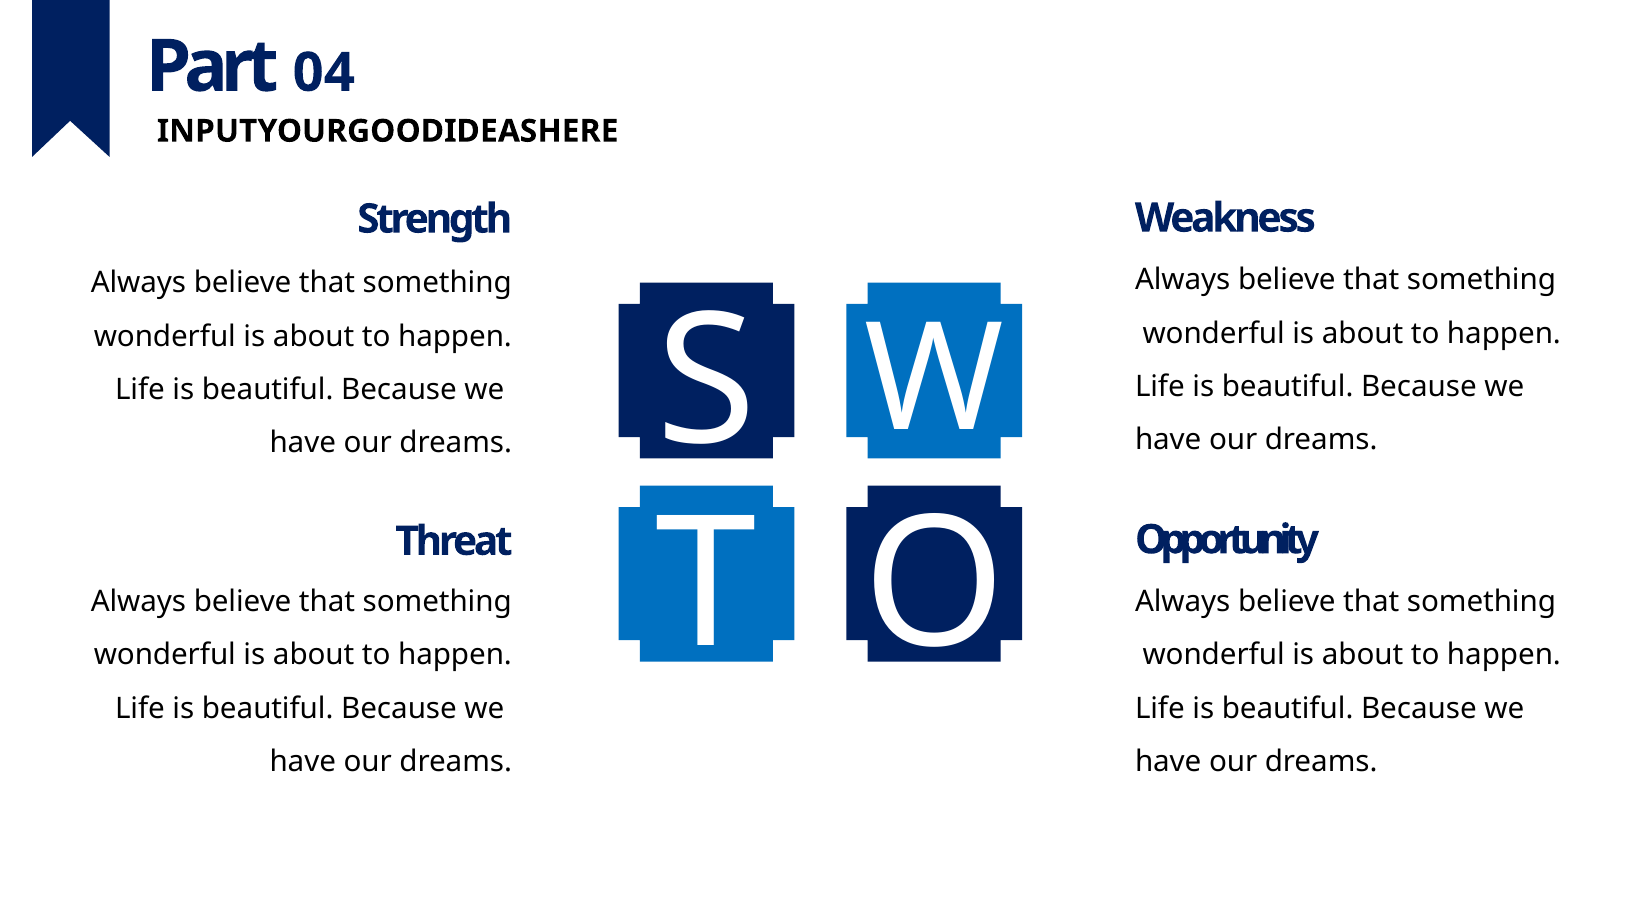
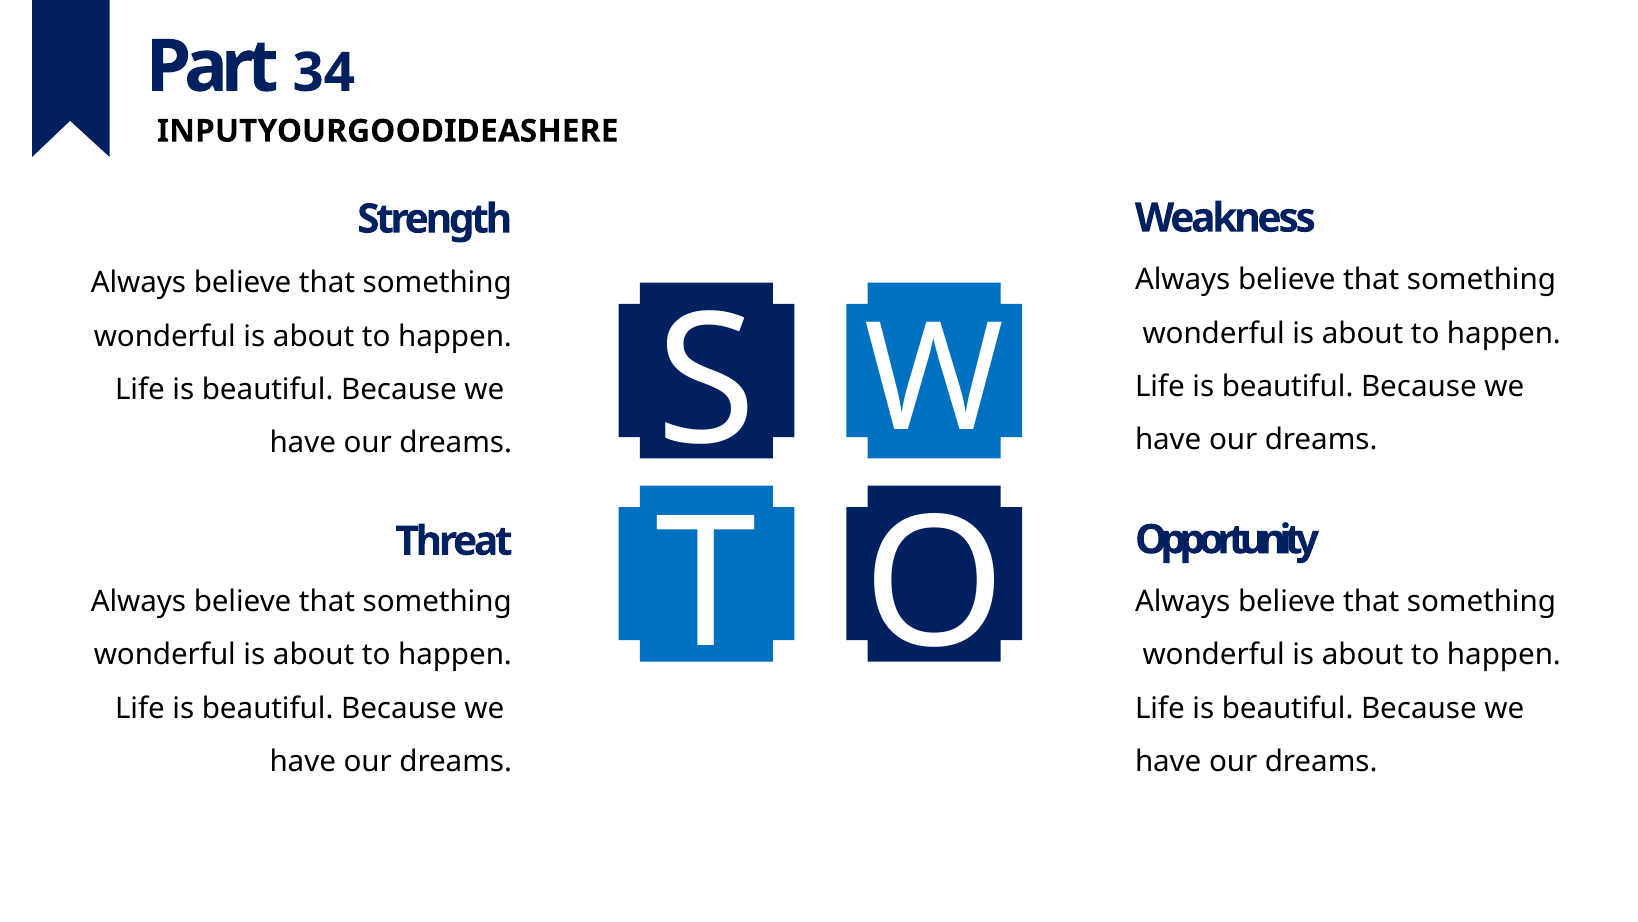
04: 04 -> 34
